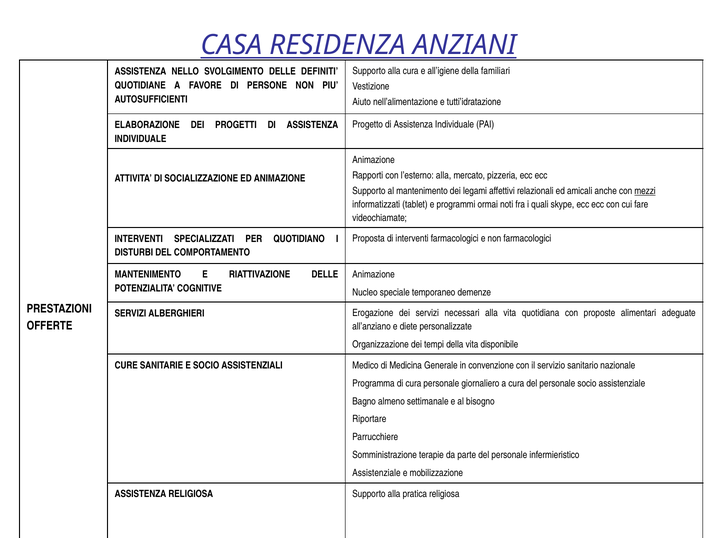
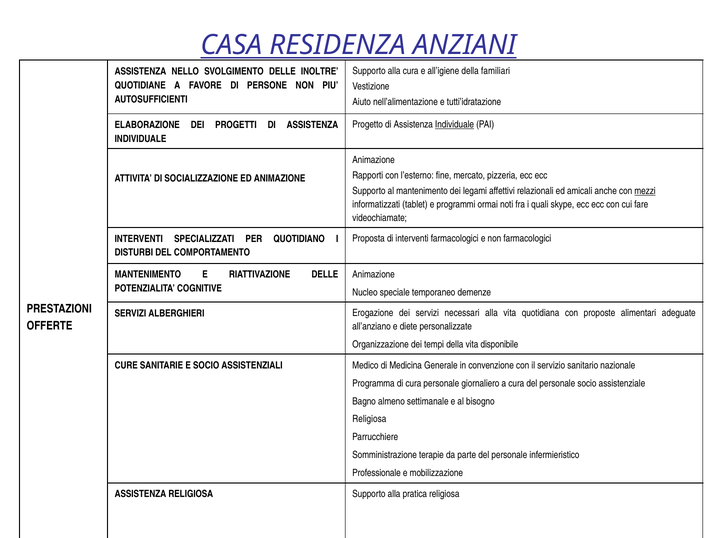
DEFINITI: DEFINITI -> INOLTRE
Individuale at (455, 125) underline: none -> present
l’esterno alla: alla -> fine
Riportare at (369, 419): Riportare -> Religiosa
Assistenziale at (376, 473): Assistenziale -> Professionale
